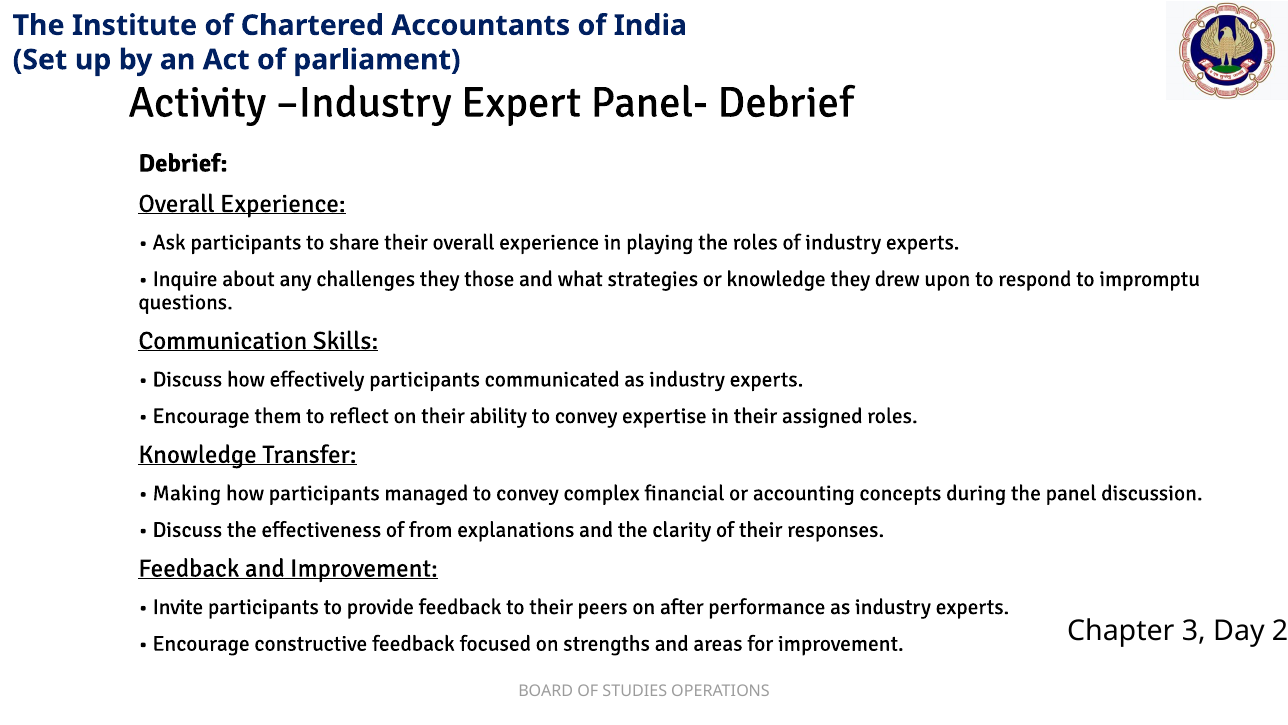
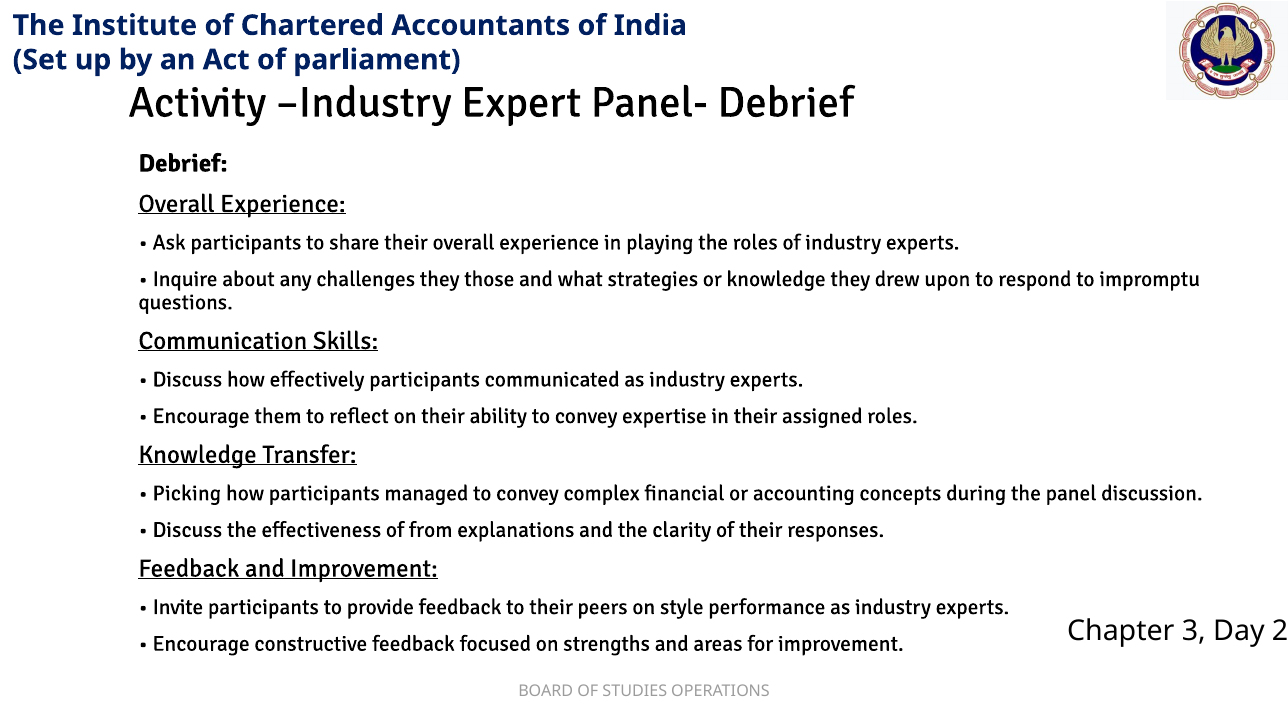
Making: Making -> Picking
after: after -> style
